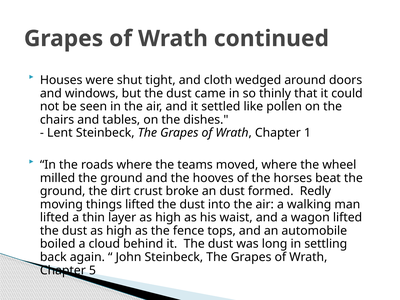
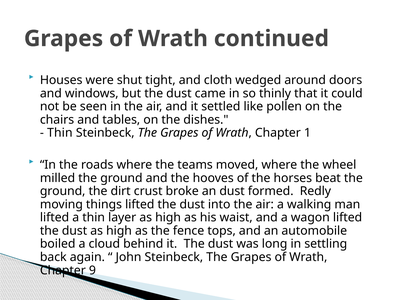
Lent at (60, 133): Lent -> Thin
5: 5 -> 9
